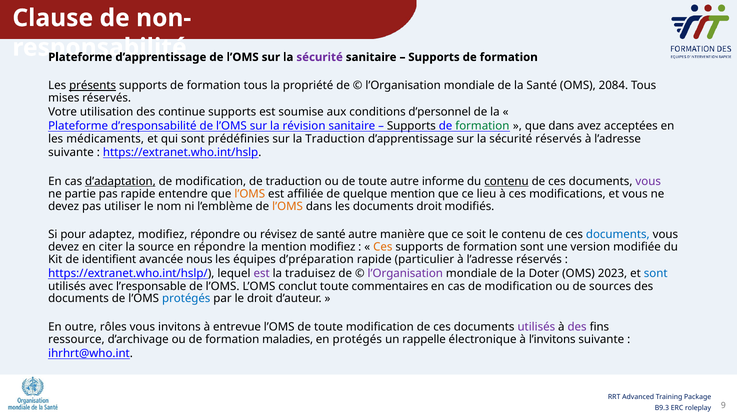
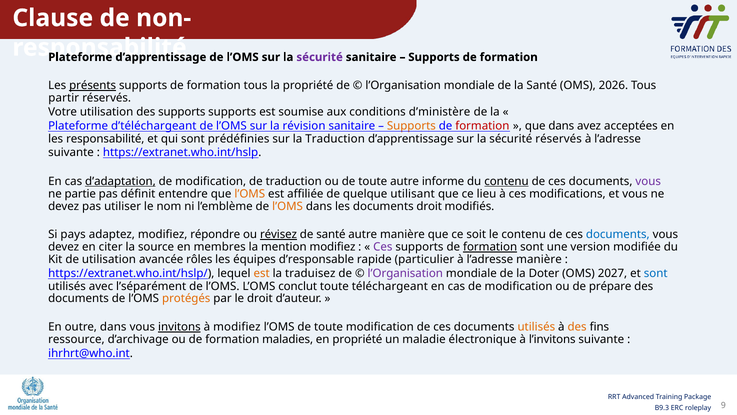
2084: 2084 -> 2026
mises: mises -> partir
des continue: continue -> supports
d’personnel: d’personnel -> d’ministère
d’responsabilité: d’responsabilité -> d’téléchargeant
Supports at (411, 126) colour: black -> orange
formation at (482, 126) colour: green -> red
les médicaments: médicaments -> responsabilité
pas rapide: rapide -> définit
quelque mention: mention -> utilisant
pour: pour -> pays
révisez underline: none -> present
en répondre: répondre -> membres
Ces at (383, 247) colour: orange -> purple
formation at (490, 247) underline: none -> present
de identifient: identifient -> utilisation
nous: nous -> rôles
d’préparation: d’préparation -> d’responsable
l’adresse réservés: réservés -> manière
est at (262, 273) colour: purple -> orange
2023: 2023 -> 2027
l’responsable: l’responsable -> l’séparément
commentaires: commentaires -> téléchargeant
sources: sources -> prépare
protégés at (186, 298) colour: blue -> orange
outre rôles: rôles -> dans
invitons underline: none -> present
à entrevue: entrevue -> modifiez
utilisés at (536, 327) colour: purple -> orange
des at (577, 327) colour: purple -> orange
en protégés: protégés -> propriété
rappelle: rappelle -> maladie
